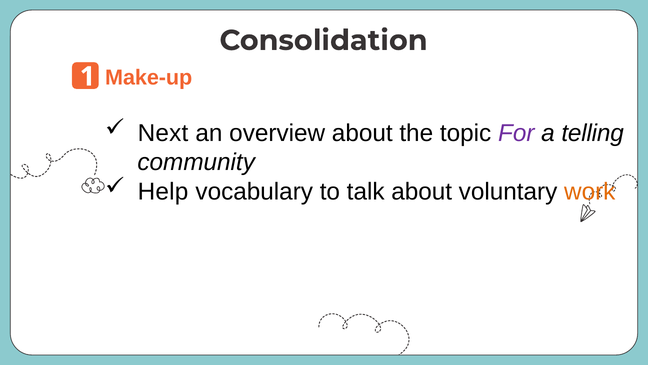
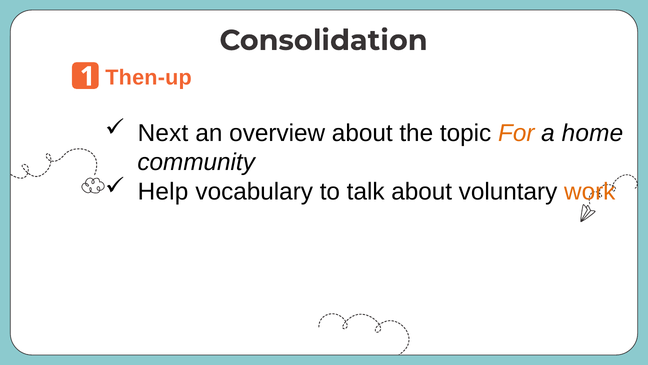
Make-up: Make-up -> Then-up
For colour: purple -> orange
telling: telling -> home
